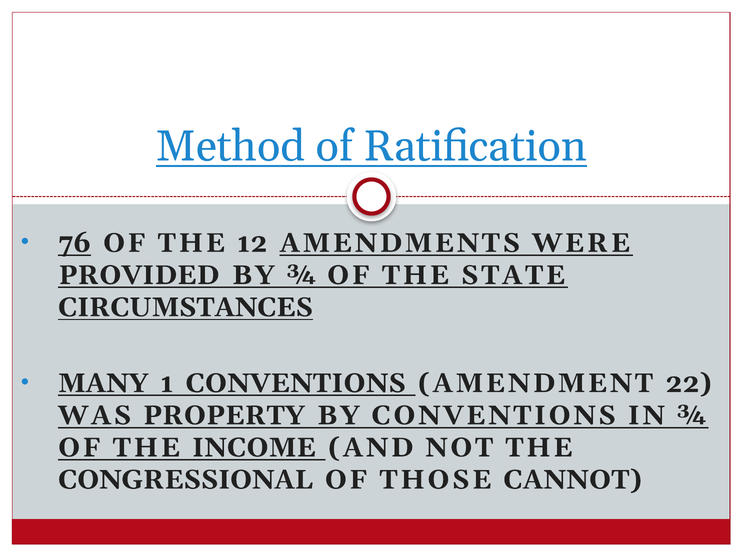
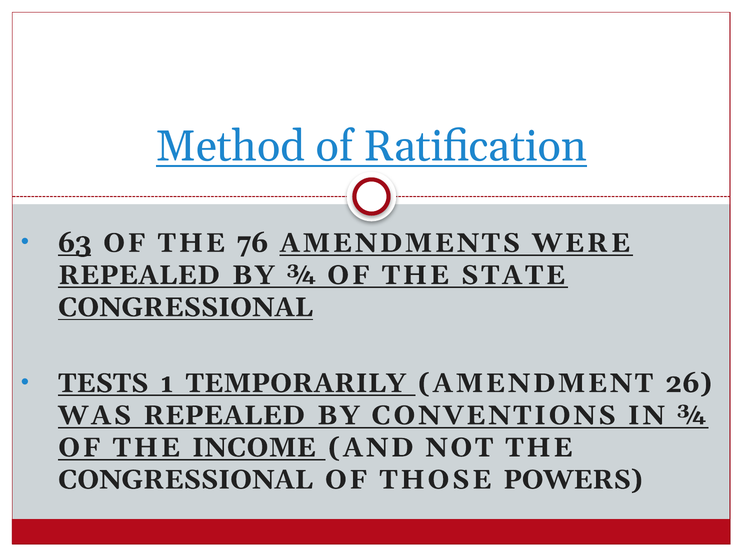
76: 76 -> 63
12: 12 -> 76
PROVIDED at (139, 275): PROVIDED -> REPEALED
CIRCUMSTANCES at (186, 307): CIRCUMSTANCES -> CONGRESSIONAL
MANY: MANY -> TESTS
1 CONVENTIONS: CONVENTIONS -> TEMPORARILY
22: 22 -> 26
WAS PROPERTY: PROPERTY -> REPEALED
CANNOT: CANNOT -> POWERS
